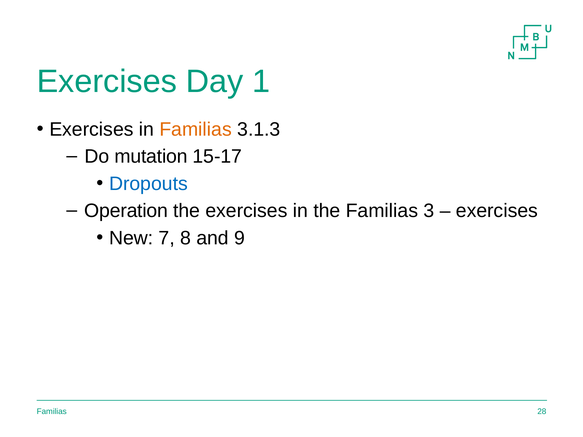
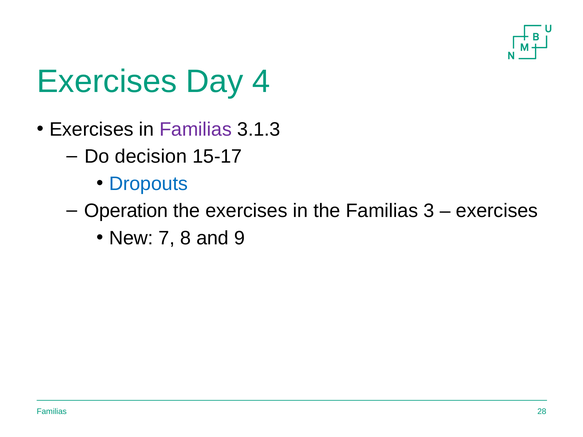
1: 1 -> 4
Familias at (196, 129) colour: orange -> purple
mutation: mutation -> decision
